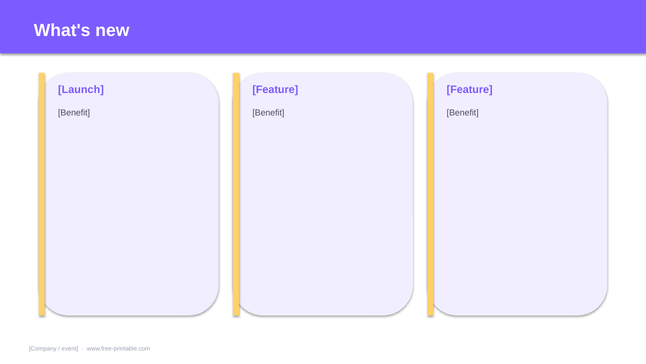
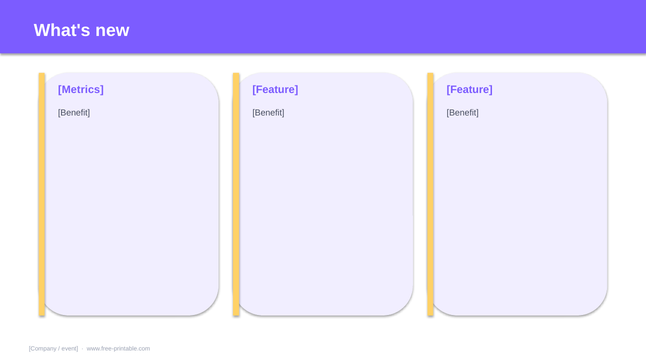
Launch: Launch -> Metrics
